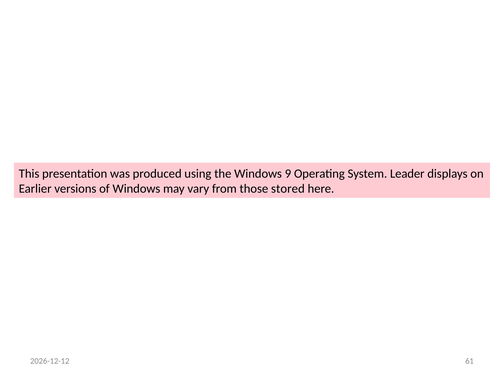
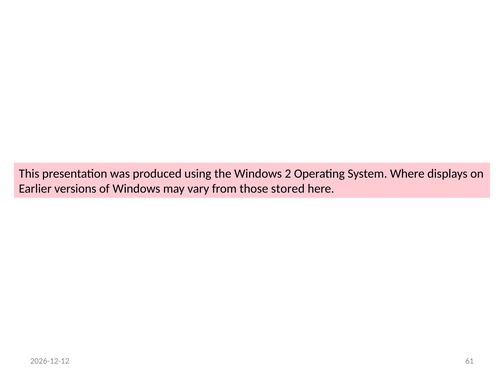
9: 9 -> 2
Leader: Leader -> Where
